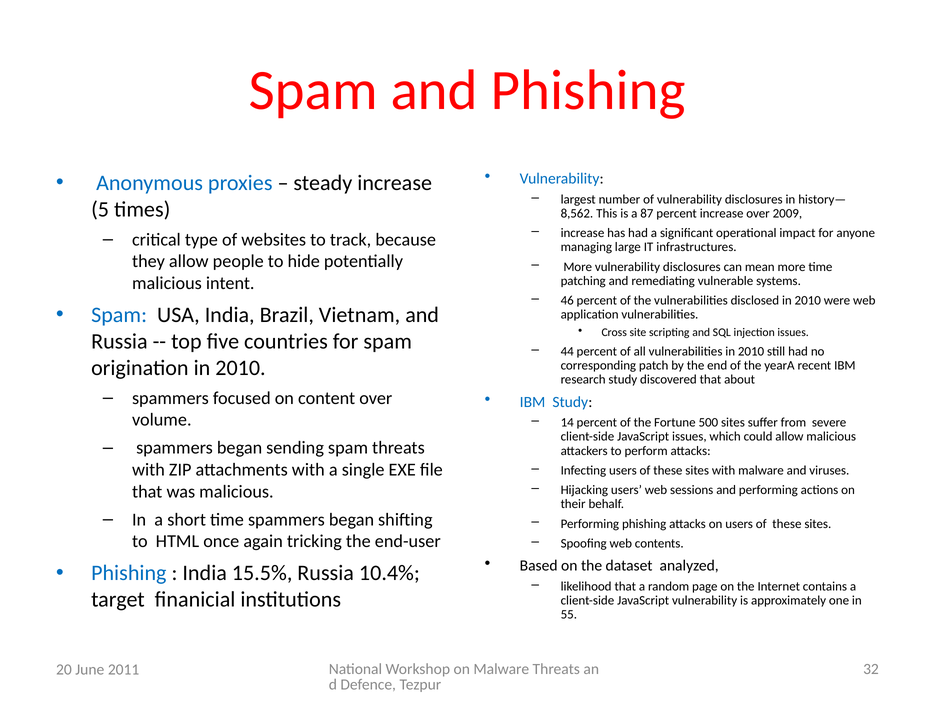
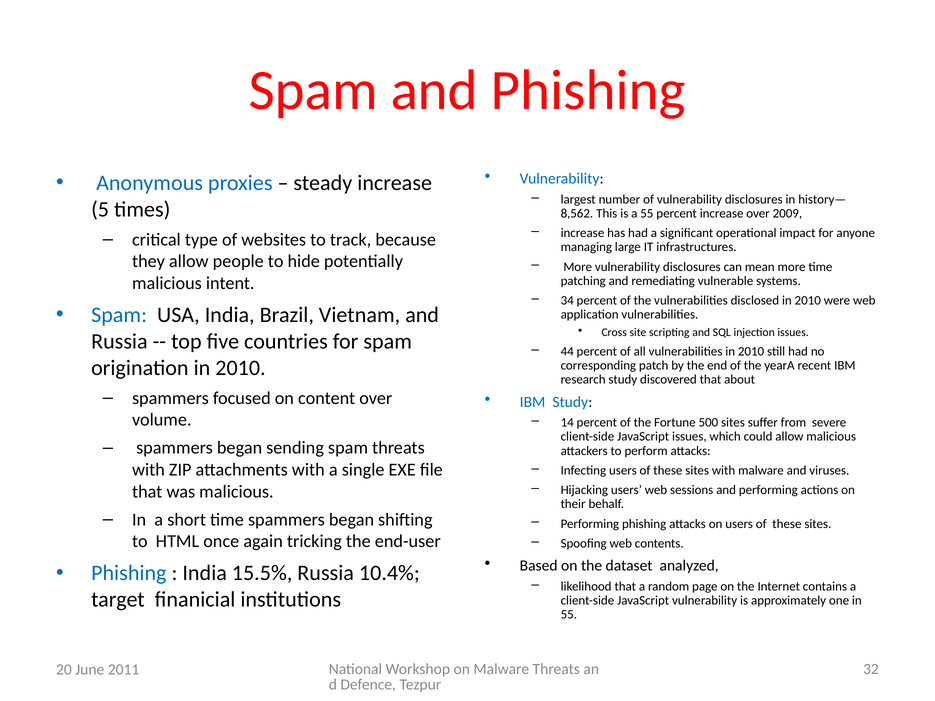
a 87: 87 -> 55
46: 46 -> 34
